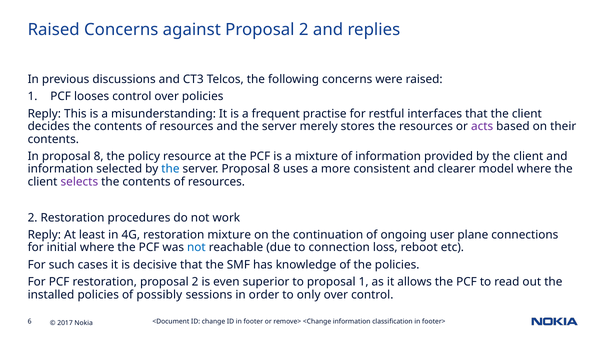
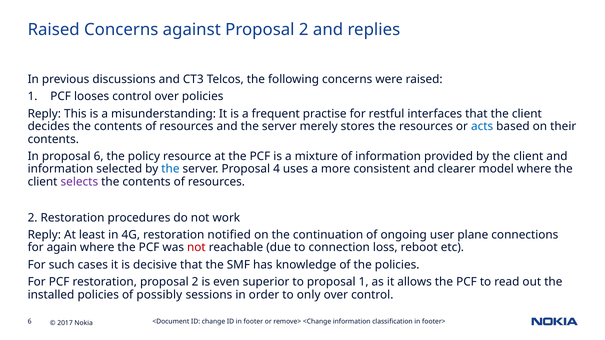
acts colour: purple -> blue
In proposal 8: 8 -> 6
server Proposal 8: 8 -> 4
restoration mixture: mixture -> notified
initial: initial -> again
not at (196, 248) colour: blue -> red
